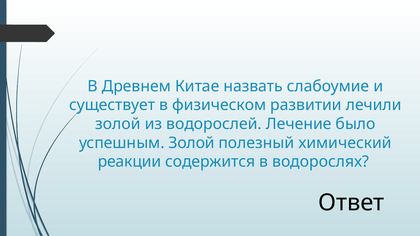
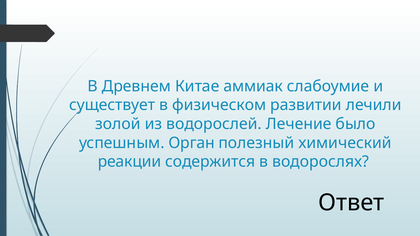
назвать: назвать -> аммиак
успешным Золой: Золой -> Орган
